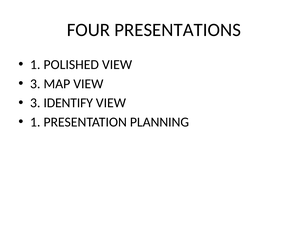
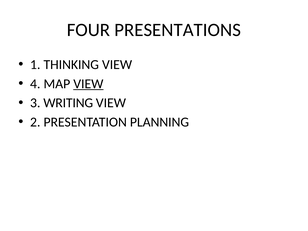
POLISHED: POLISHED -> THINKING
3 at (35, 84): 3 -> 4
VIEW at (88, 84) underline: none -> present
IDENTIFY: IDENTIFY -> WRITING
1 at (35, 122): 1 -> 2
